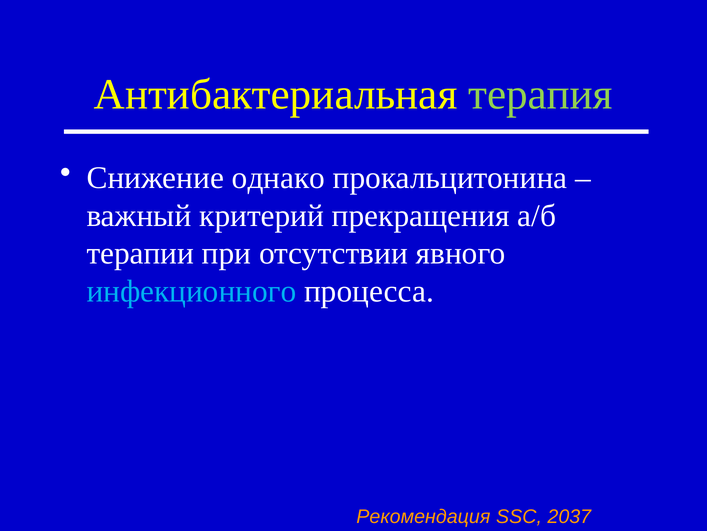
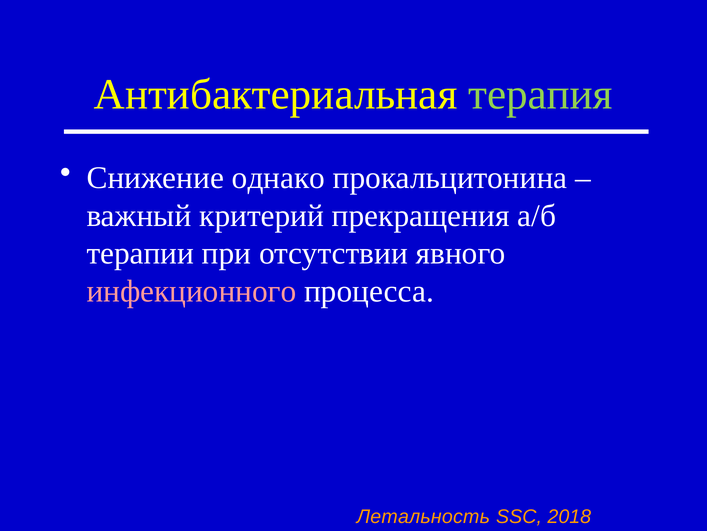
инфекционного colour: light blue -> pink
Рекомендация: Рекомендация -> Летальность
2037: 2037 -> 2018
